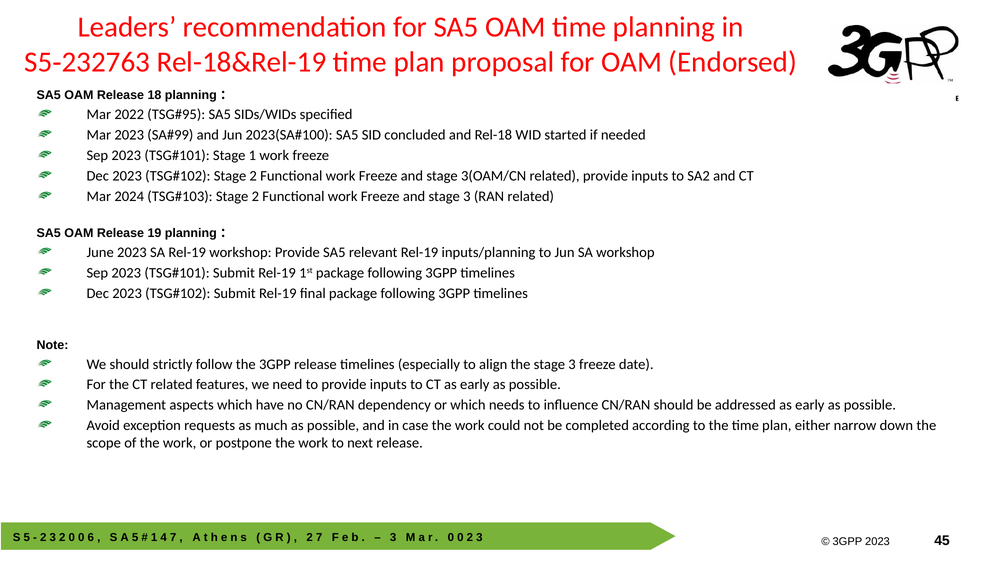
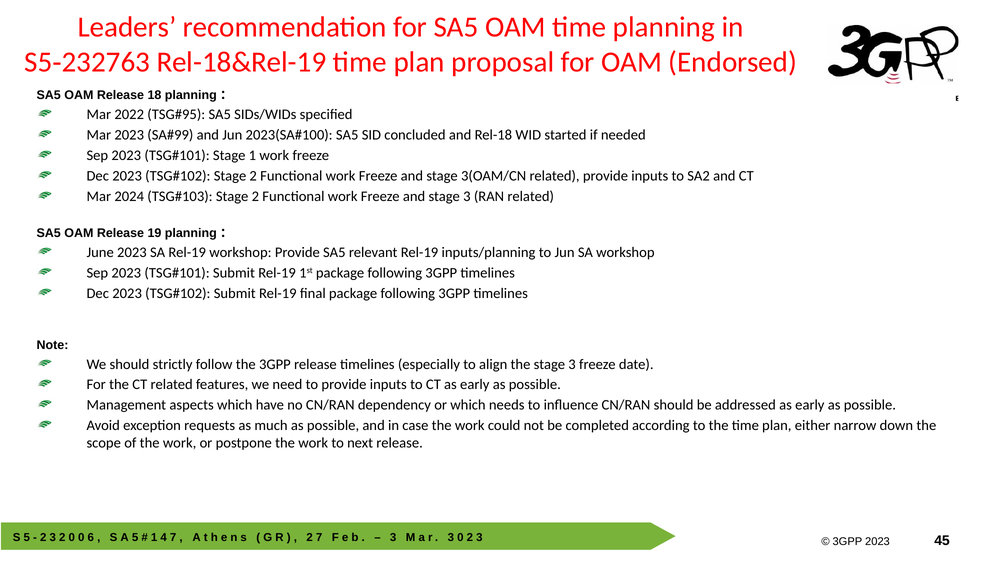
0 at (451, 537): 0 -> 3
